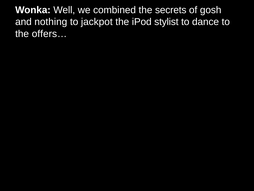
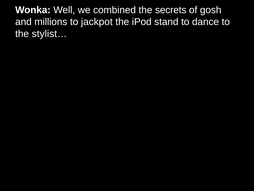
nothing: nothing -> millions
stylist: stylist -> stand
offers…: offers… -> stylist…
